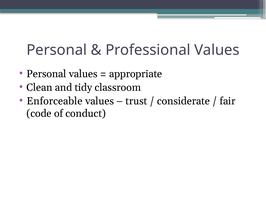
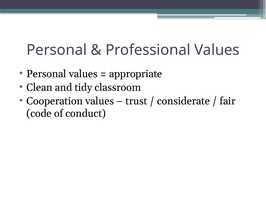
Enforceable: Enforceable -> Cooperation
